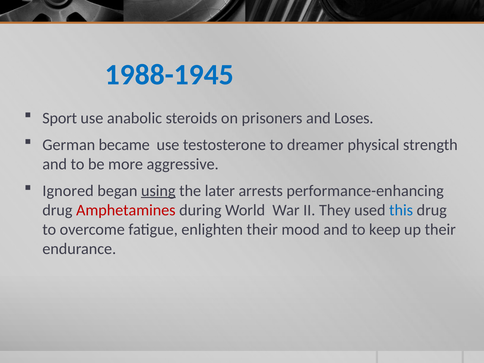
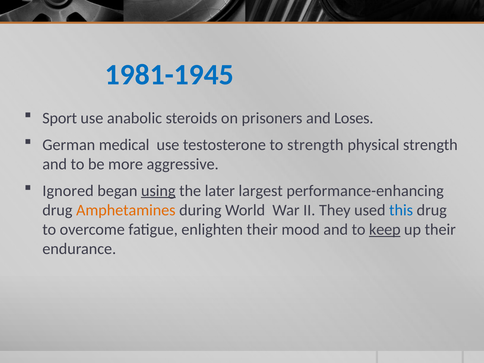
1988-1945: 1988-1945 -> 1981-1945
became: became -> medical
to dreamer: dreamer -> strength
arrests: arrests -> largest
Amphetamines colour: red -> orange
keep underline: none -> present
